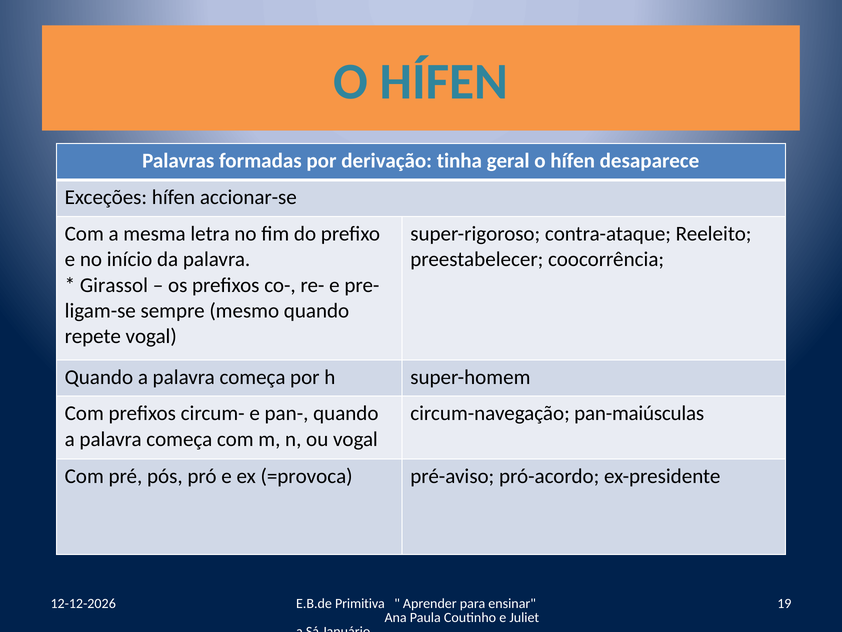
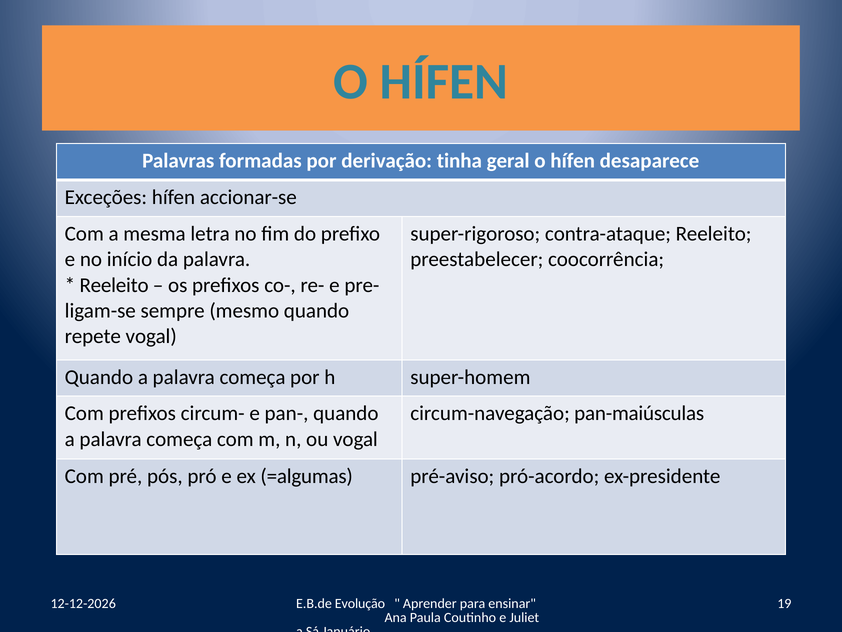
Girassol at (114, 285): Girassol -> Reeleito
=provoca: =provoca -> =algumas
Primitiva: Primitiva -> Evolução
